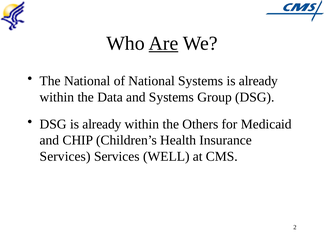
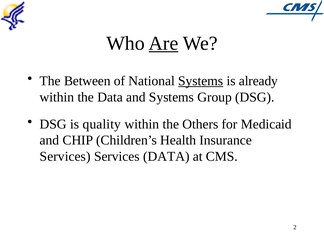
The National: National -> Between
Systems at (201, 81) underline: none -> present
DSG is already: already -> quality
Services WELL: WELL -> DATA
